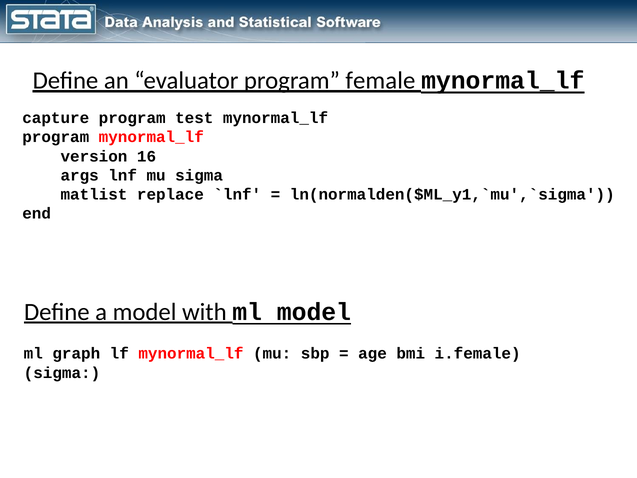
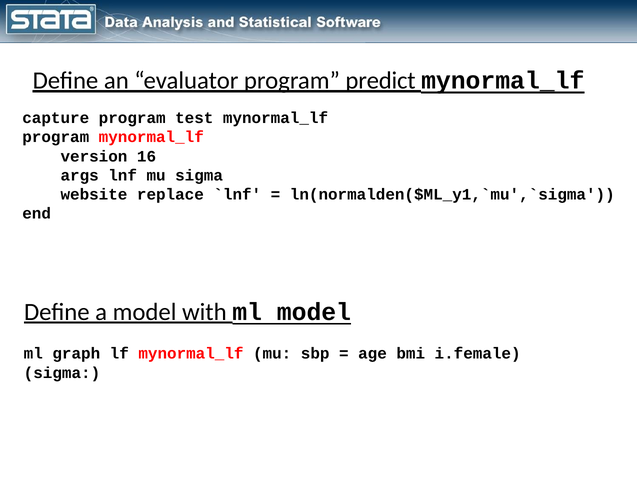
female: female -> predict
matlist: matlist -> website
